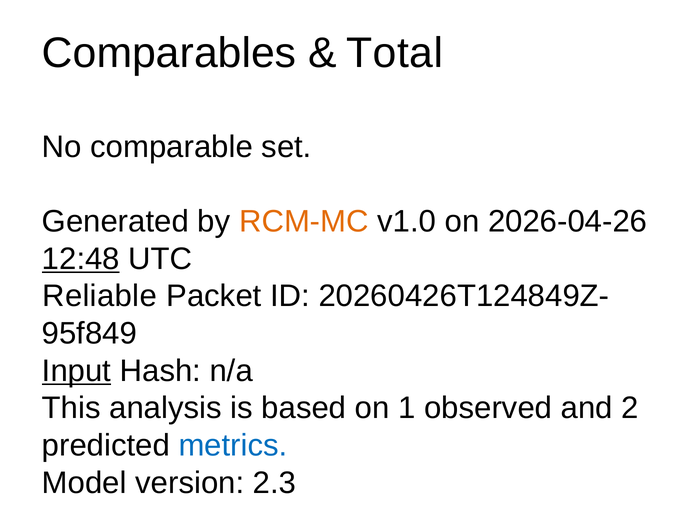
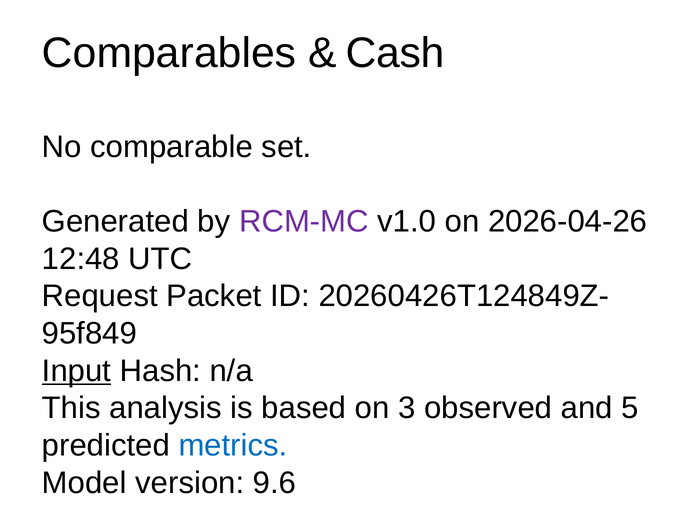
Total: Total -> Cash
RCM-MC colour: orange -> purple
12:48 underline: present -> none
Reliable: Reliable -> Request
1: 1 -> 3
2: 2 -> 5
2.3: 2.3 -> 9.6
